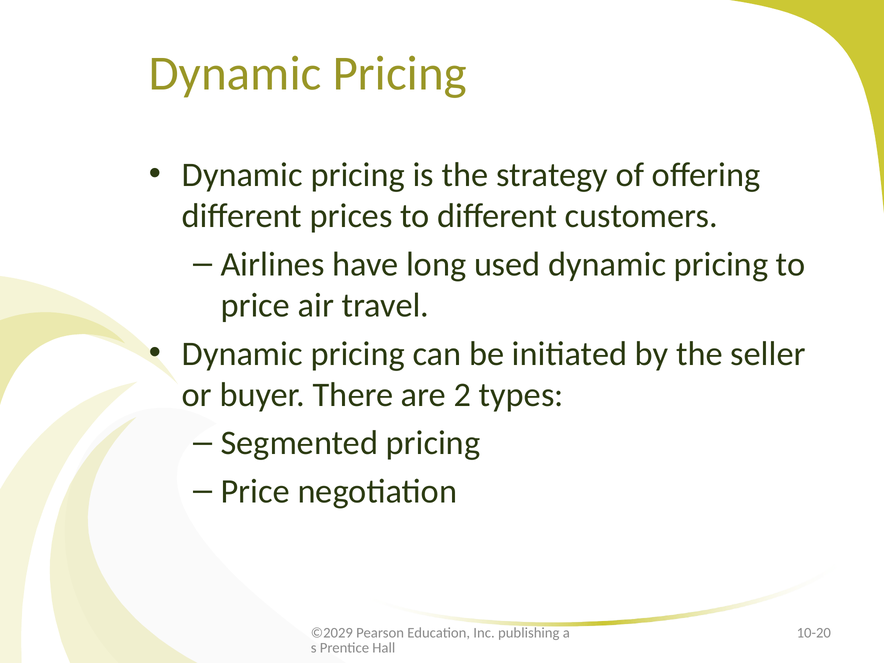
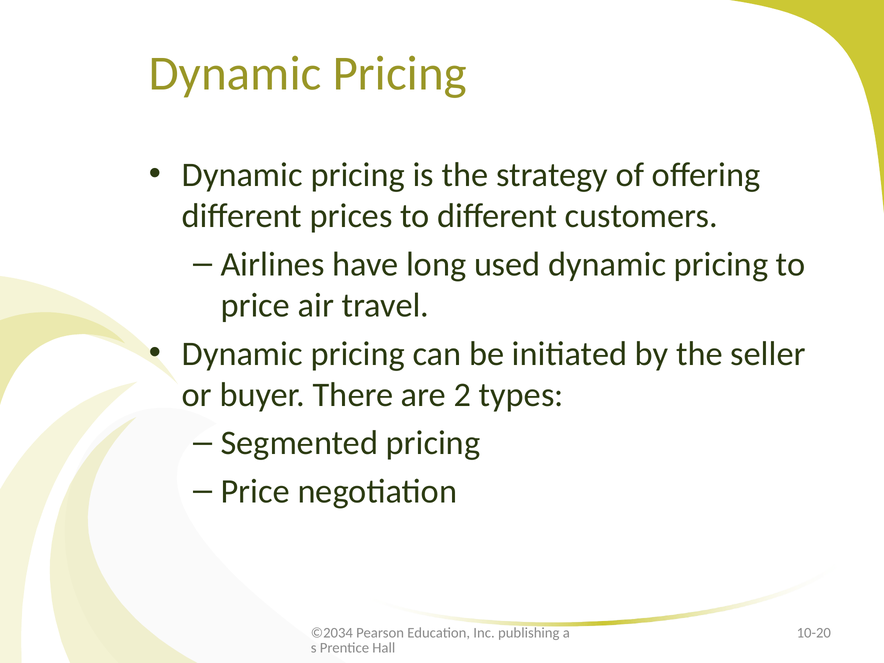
©2029: ©2029 -> ©2034
